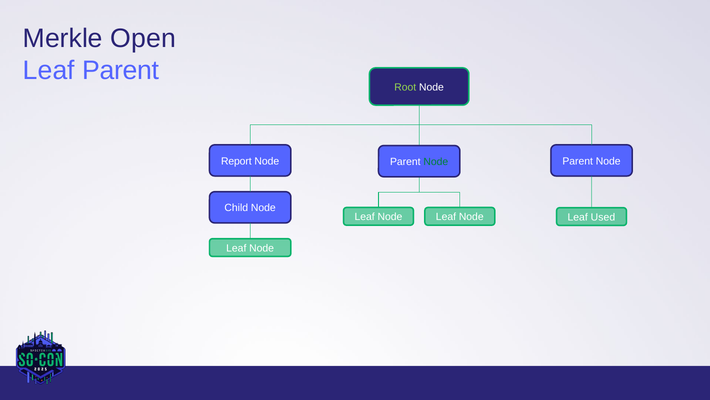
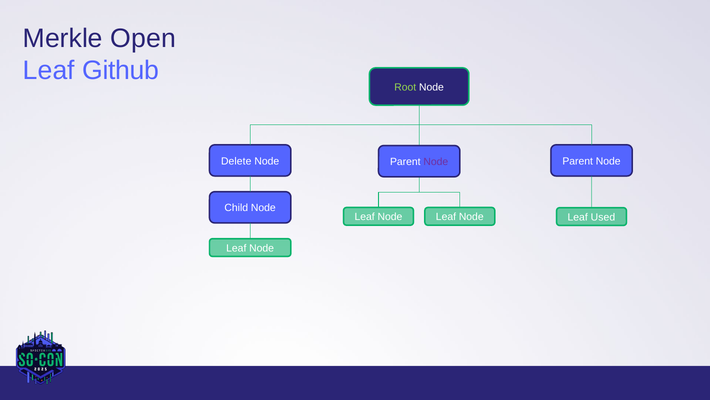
Leaf Parent: Parent -> Github
Report: Report -> Delete
Node at (436, 162) colour: green -> purple
